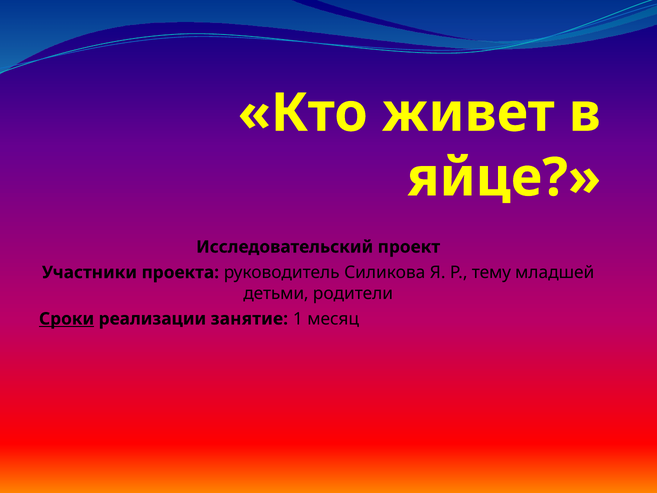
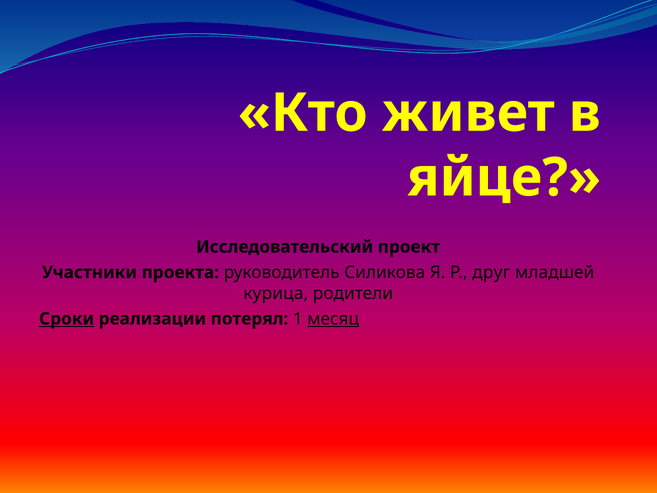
тему: тему -> друг
детьми: детьми -> курица
занятие: занятие -> потерял
месяц underline: none -> present
